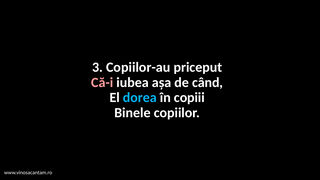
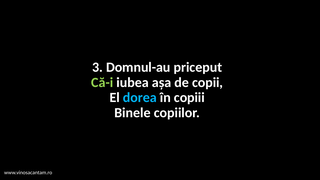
Copiilor-au: Copiilor-au -> Domnul-au
Că-i colour: pink -> light green
când: când -> copii
